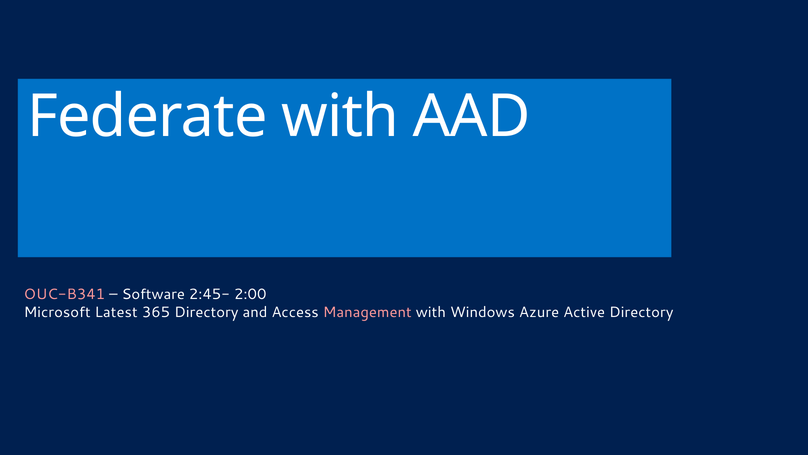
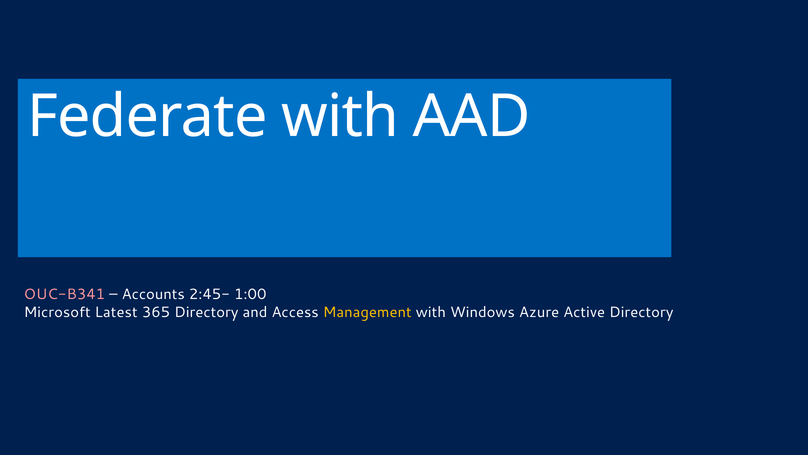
Software: Software -> Accounts
2:00: 2:00 -> 1:00
Management colour: pink -> yellow
